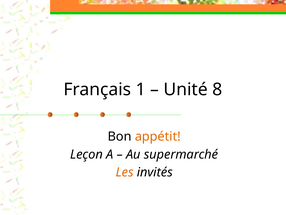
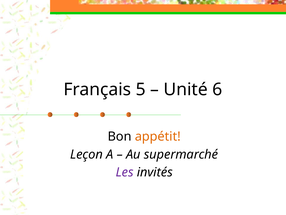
1: 1 -> 5
8: 8 -> 6
Les colour: orange -> purple
